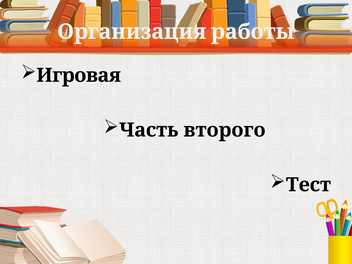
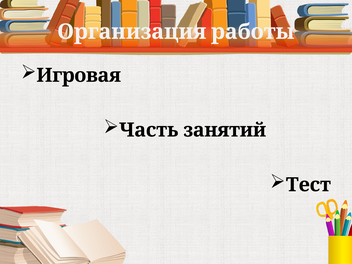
второго: второго -> занятий
